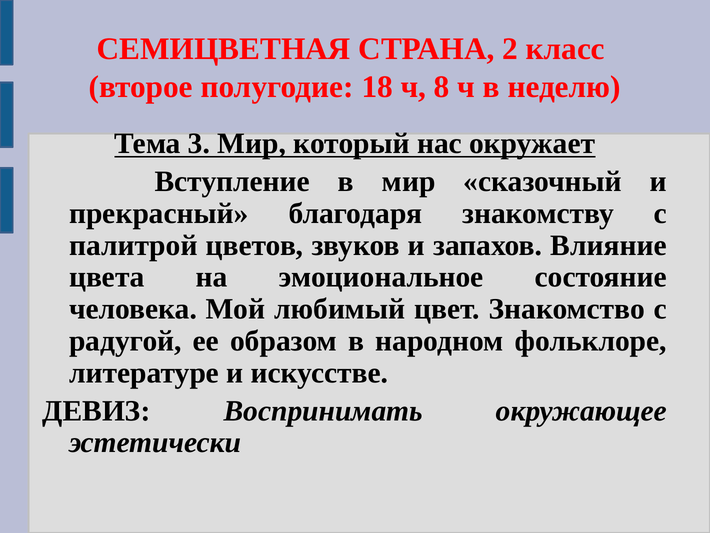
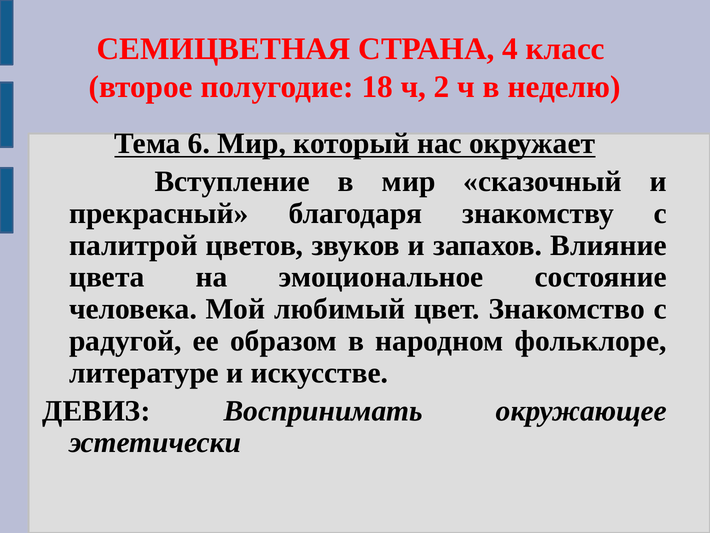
2: 2 -> 4
8: 8 -> 2
3: 3 -> 6
